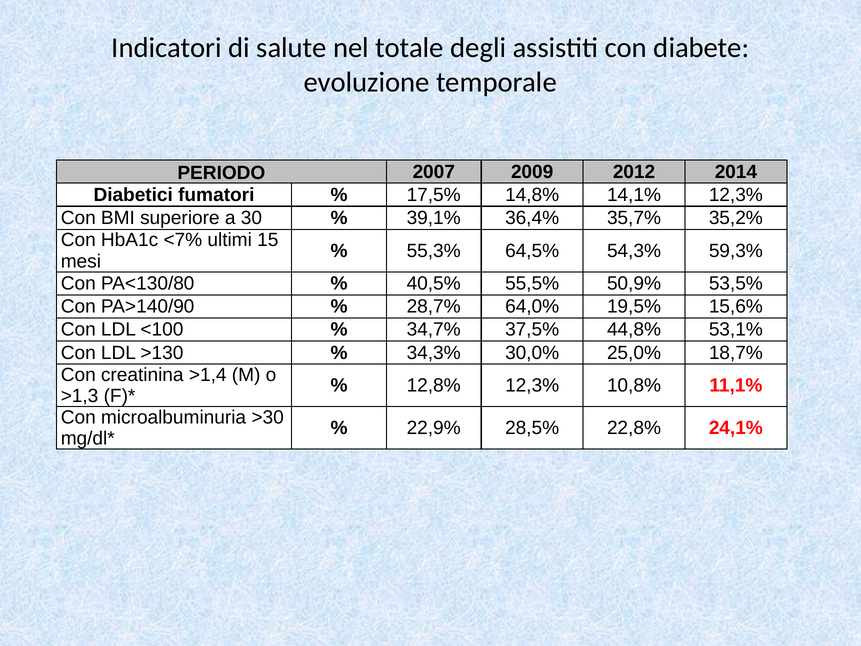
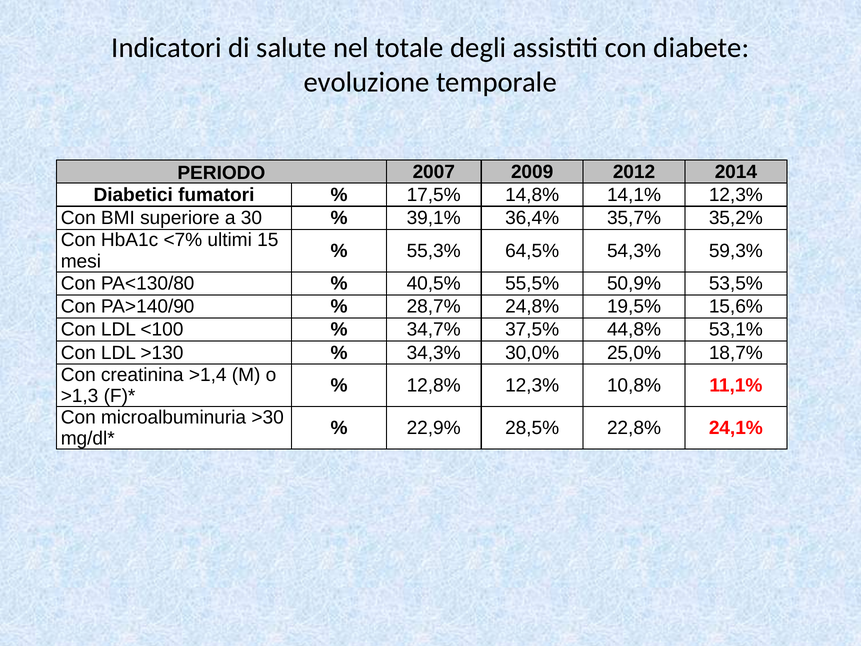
64,0%: 64,0% -> 24,8%
